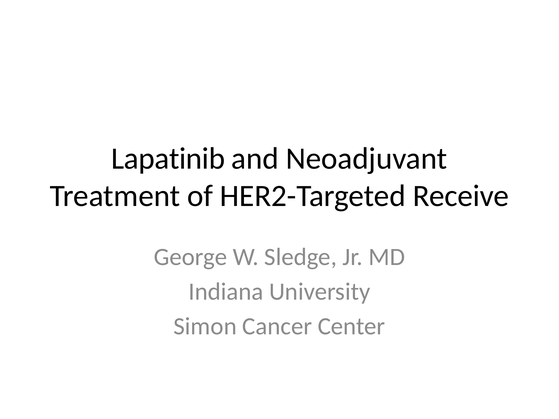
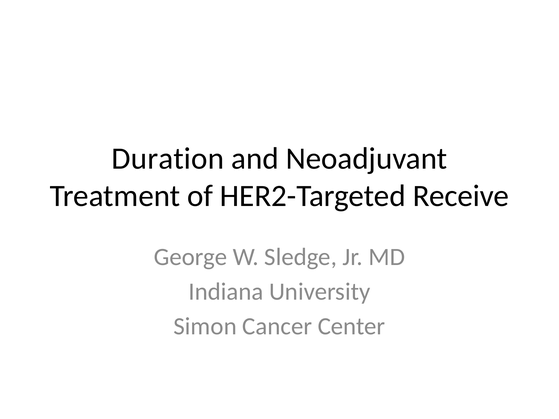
Lapatinib: Lapatinib -> Duration
